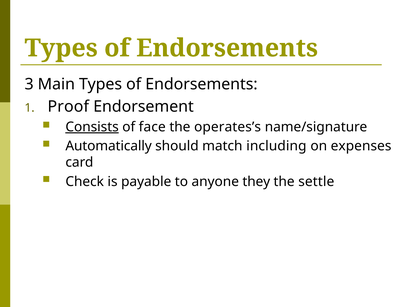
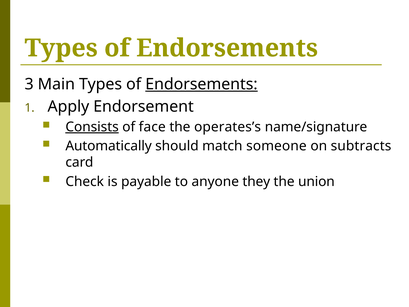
Endorsements at (201, 84) underline: none -> present
Proof: Proof -> Apply
including: including -> someone
expenses: expenses -> subtracts
settle: settle -> union
